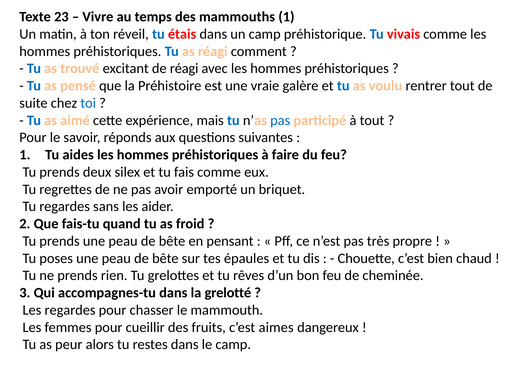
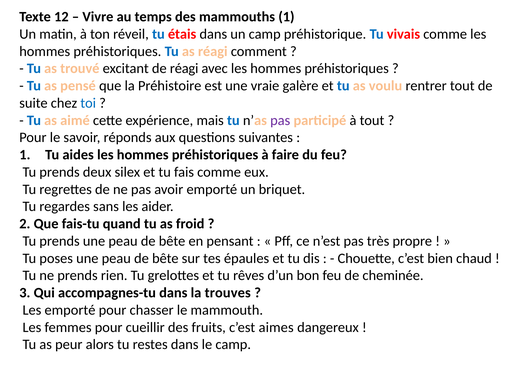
23: 23 -> 12
pas at (280, 120) colour: blue -> purple
grelotté: grelotté -> trouves
Les regardes: regardes -> emporté
